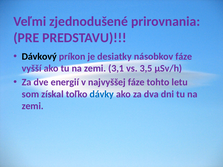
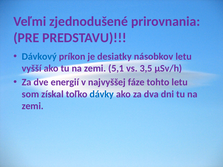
Dávkový colour: black -> blue
násobkov fáze: fáze -> letu
3,1: 3,1 -> 5,1
